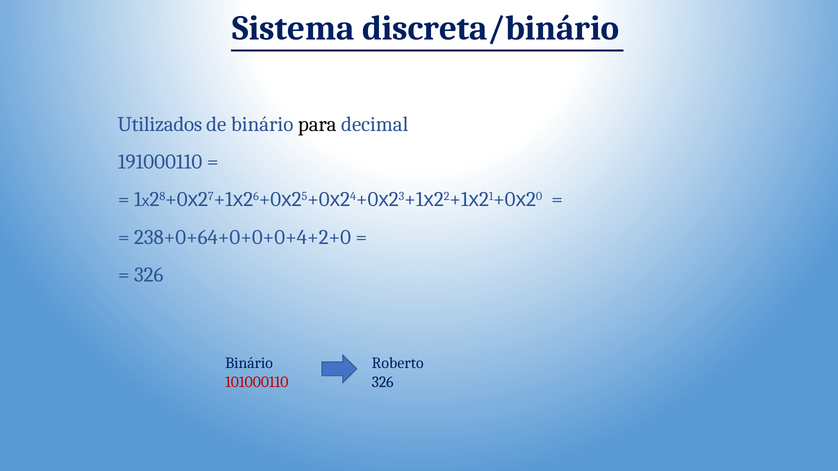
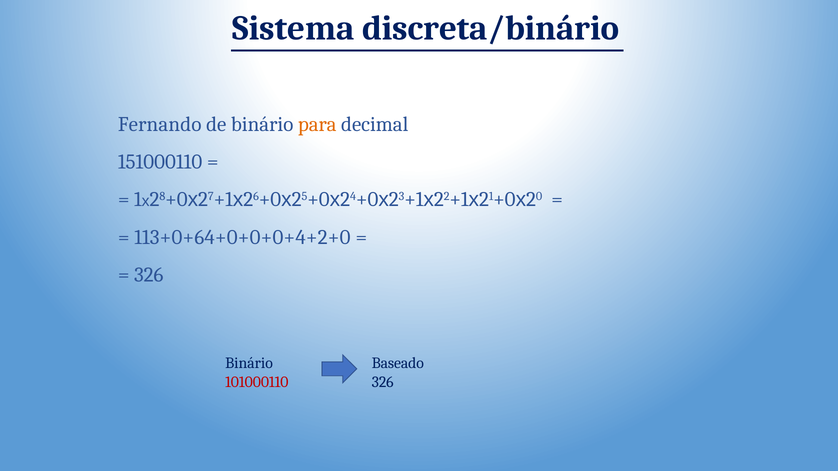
Utilizados: Utilizados -> Fernando
para colour: black -> orange
191000110: 191000110 -> 151000110
238+0+64+0+0+0+4+2+0: 238+0+64+0+0+0+4+2+0 -> 113+0+64+0+0+0+4+2+0
Roberto: Roberto -> Baseado
